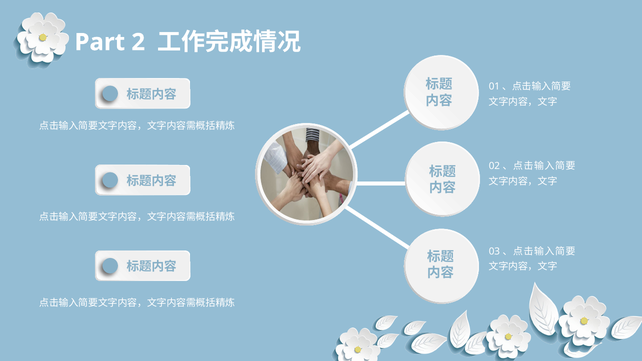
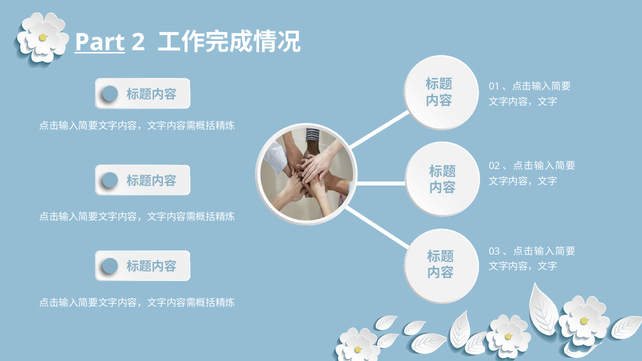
Part underline: none -> present
